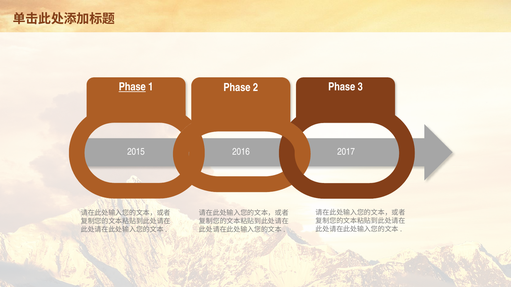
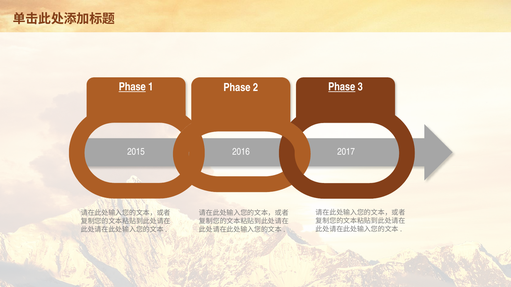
Phase at (342, 87) underline: none -> present
